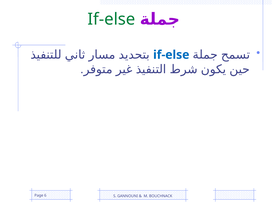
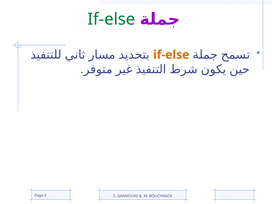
if-else at (171, 55) colour: blue -> orange
